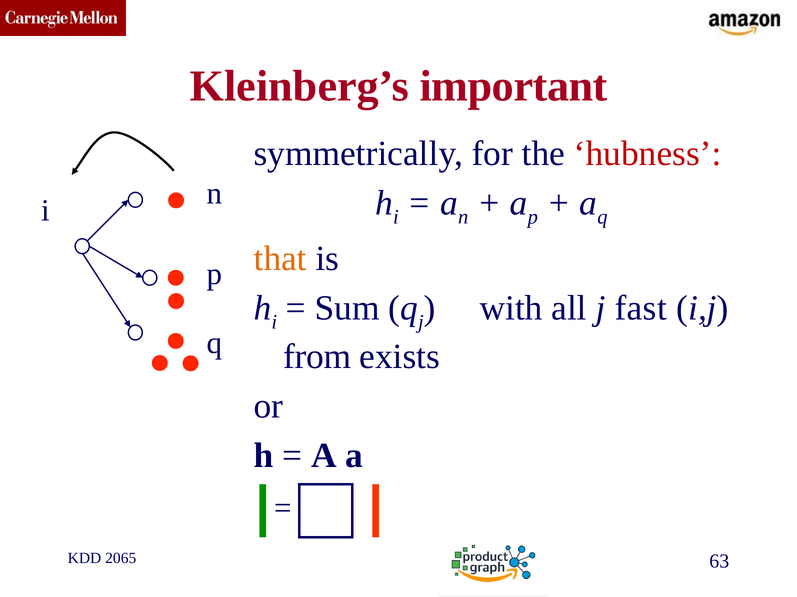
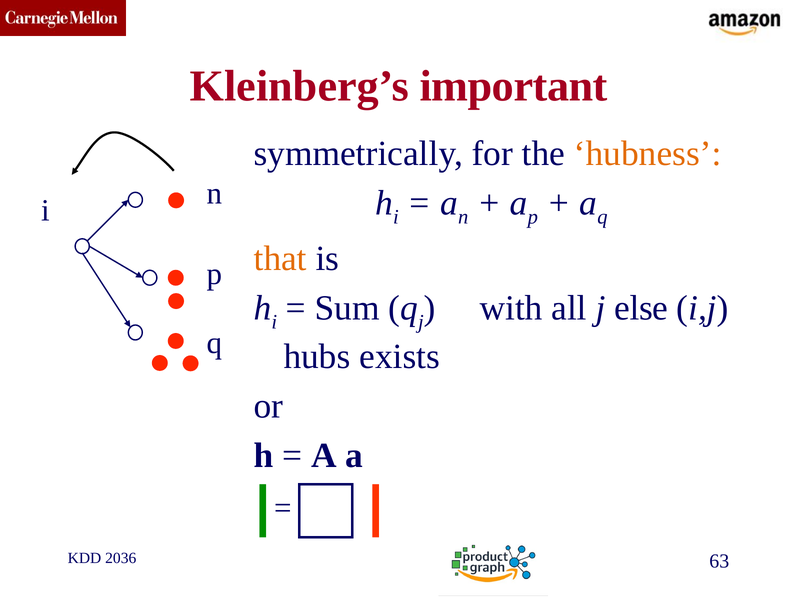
hubness colour: red -> orange
fast: fast -> else
from: from -> hubs
2065: 2065 -> 2036
